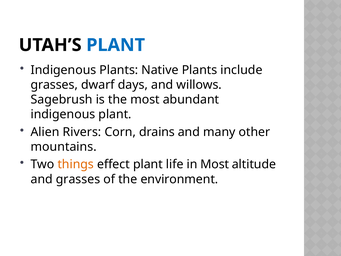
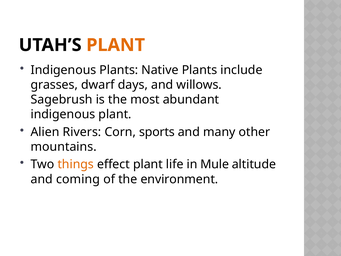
PLANT at (116, 45) colour: blue -> orange
drains: drains -> sports
in Most: Most -> Mule
and grasses: grasses -> coming
